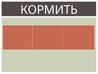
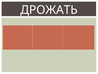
КОРМИТЬ: КОРМИТЬ -> ДРОЖАТЬ
